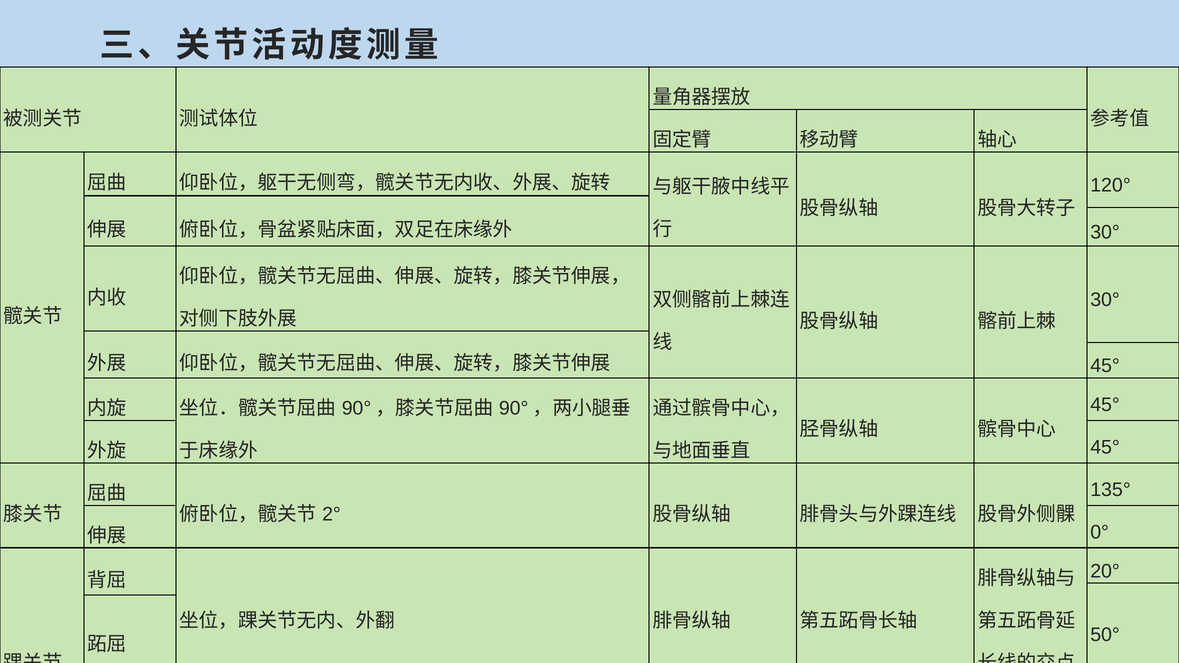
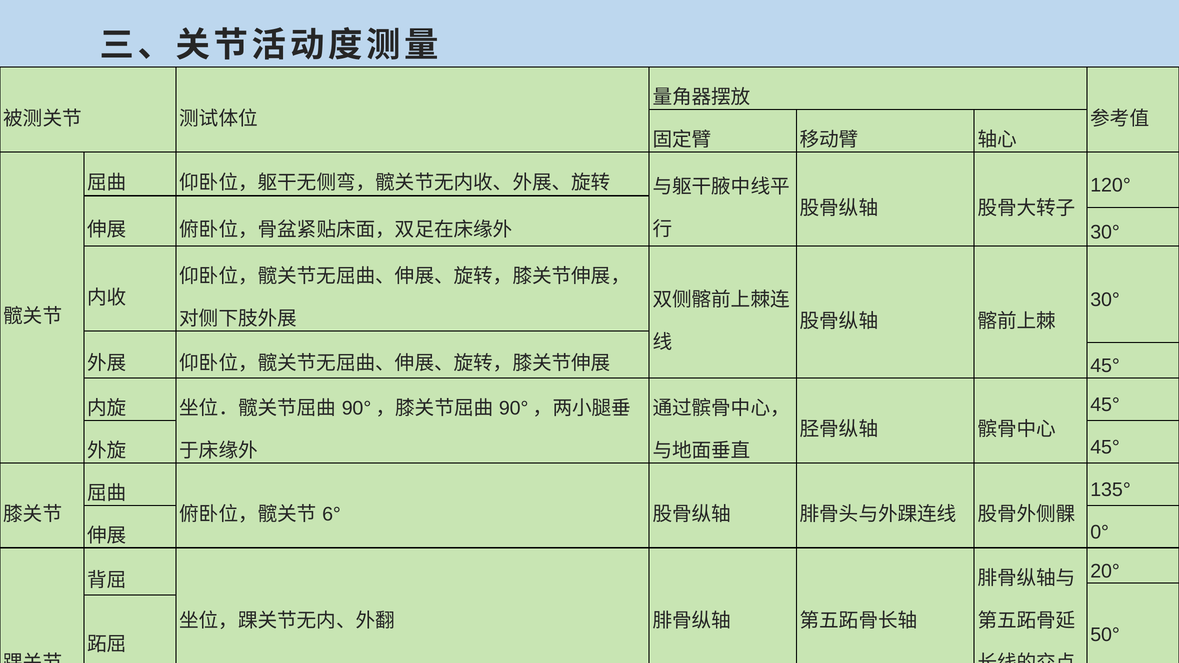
2°: 2° -> 6°
